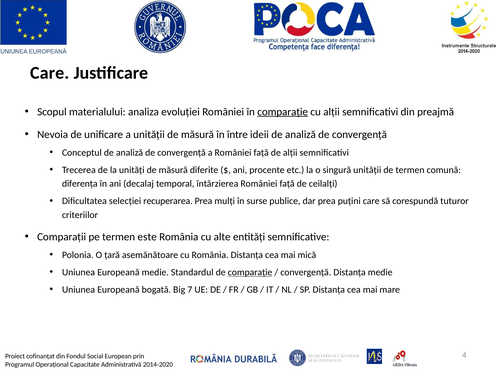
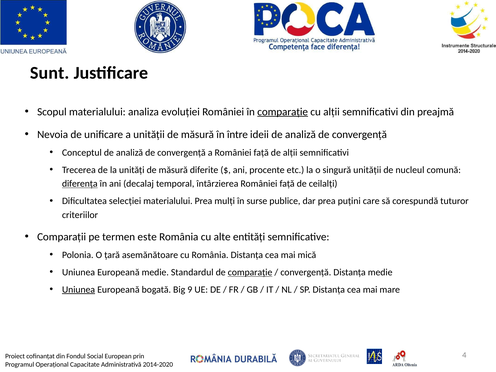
Care at (50, 73): Care -> Sunt
de termen: termen -> nucleul
diferența underline: none -> present
selecției recuperarea: recuperarea -> materialului
Uniunea at (79, 290) underline: none -> present
7: 7 -> 9
